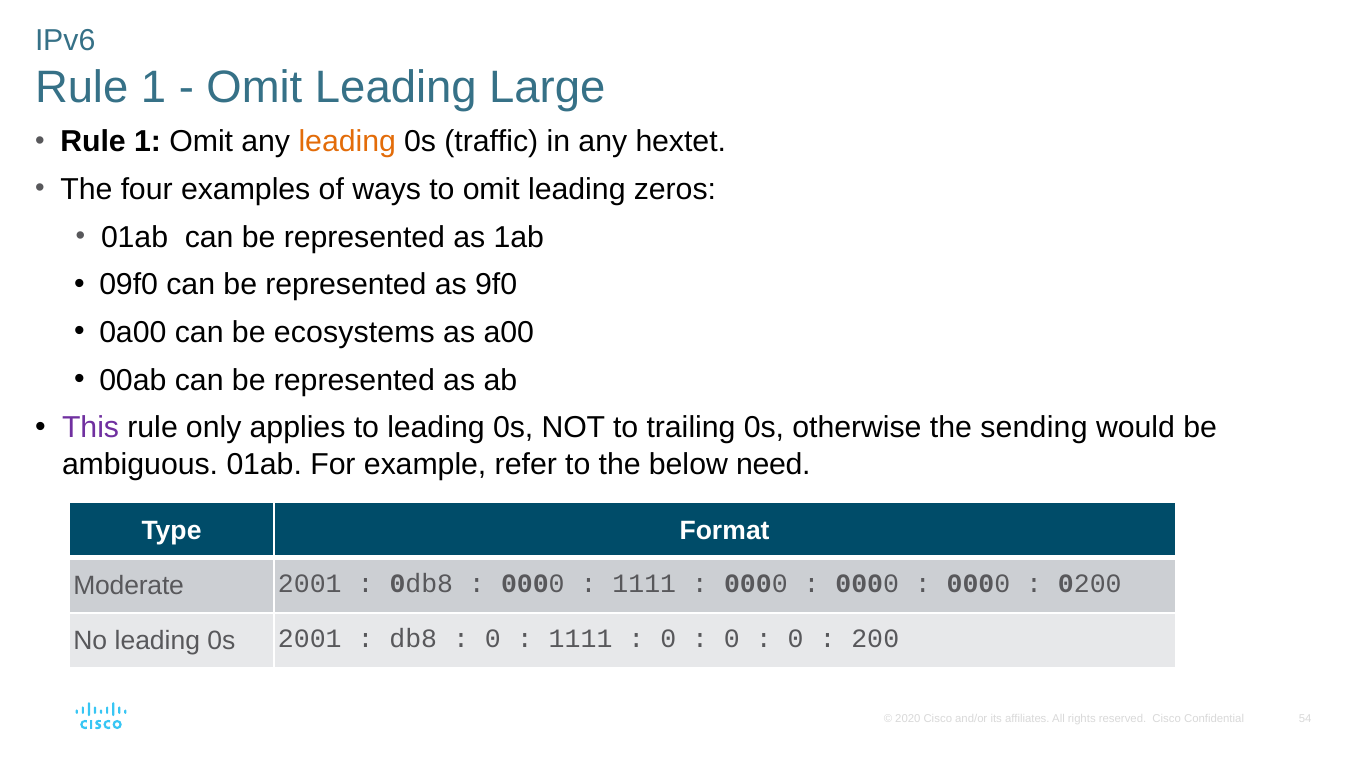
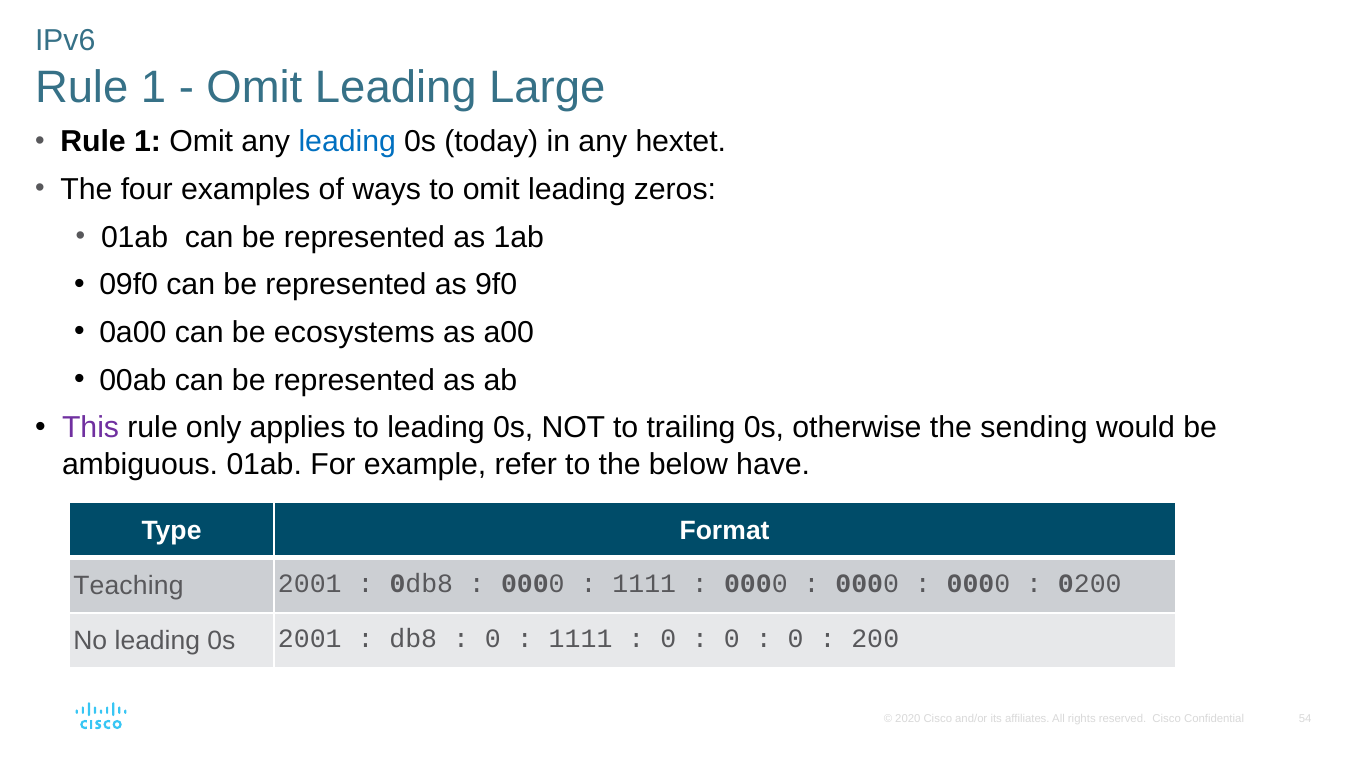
leading at (347, 142) colour: orange -> blue
traffic: traffic -> today
need: need -> have
Moderate: Moderate -> Teaching
